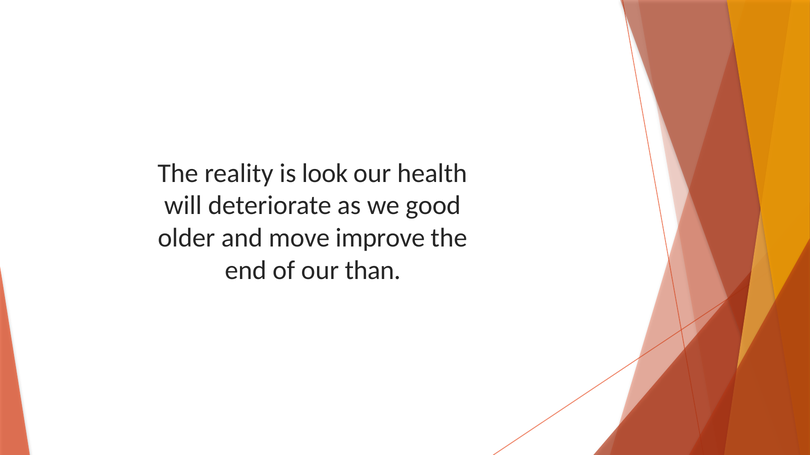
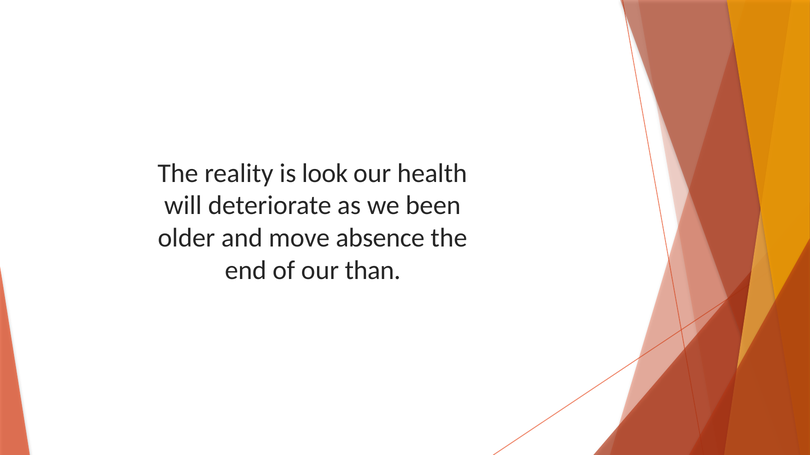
good: good -> been
improve: improve -> absence
